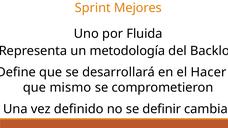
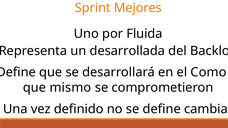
metodología: metodología -> desarrollada
Hacer: Hacer -> Como
se definir: definir -> define
